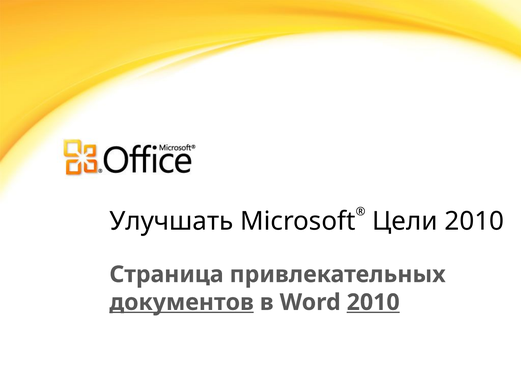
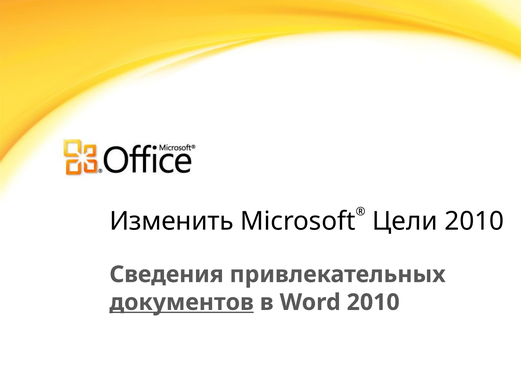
Улучшать: Улучшать -> Изменить
Страница: Страница -> Сведения
2010 at (373, 302) underline: present -> none
